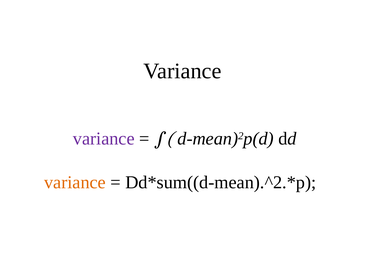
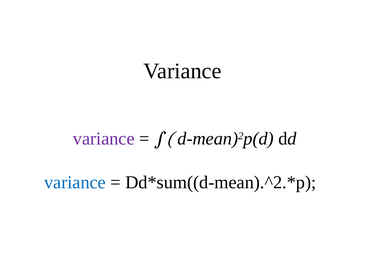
variance at (75, 183) colour: orange -> blue
